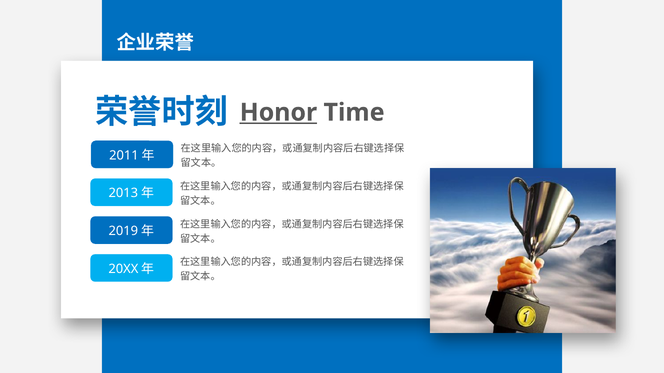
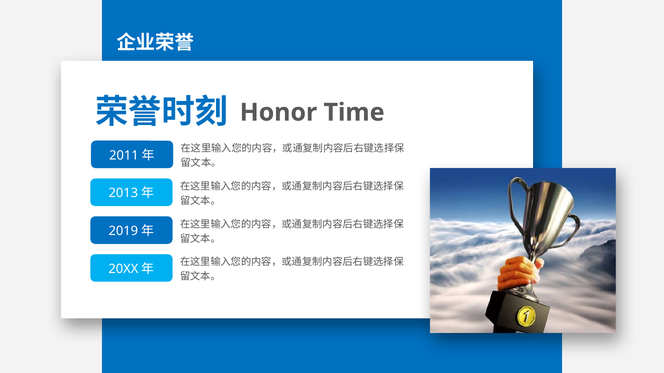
Honor underline: present -> none
